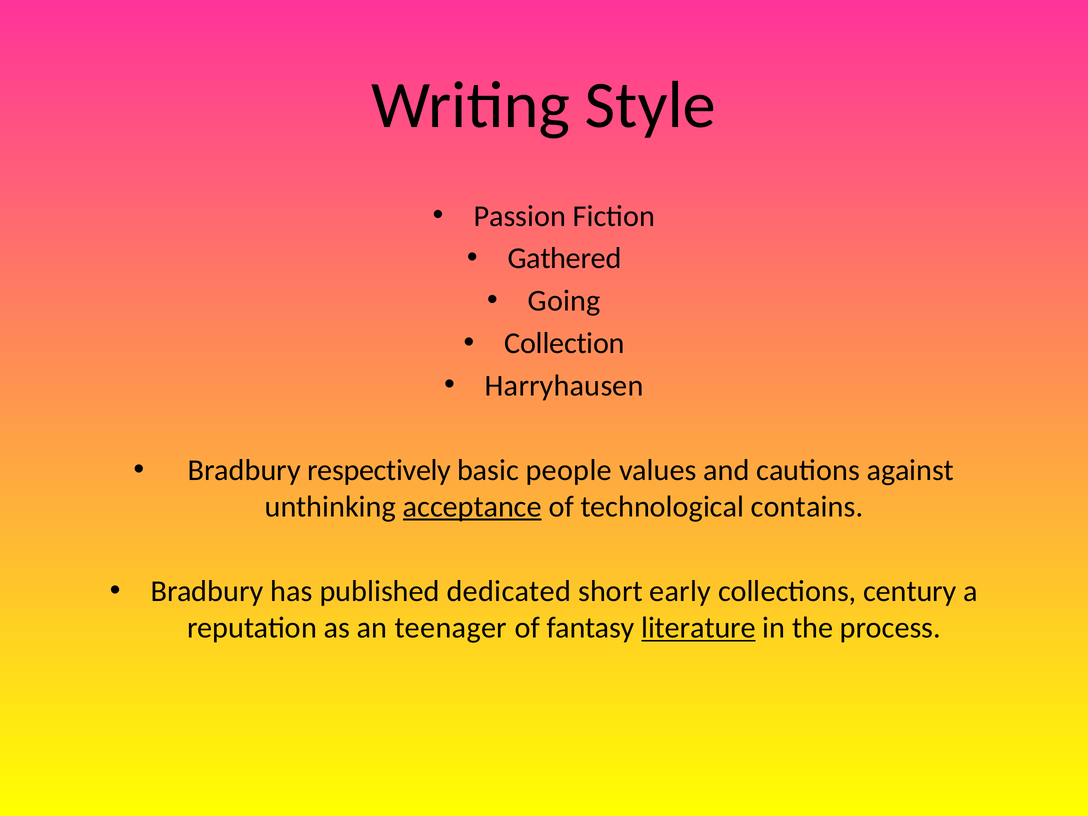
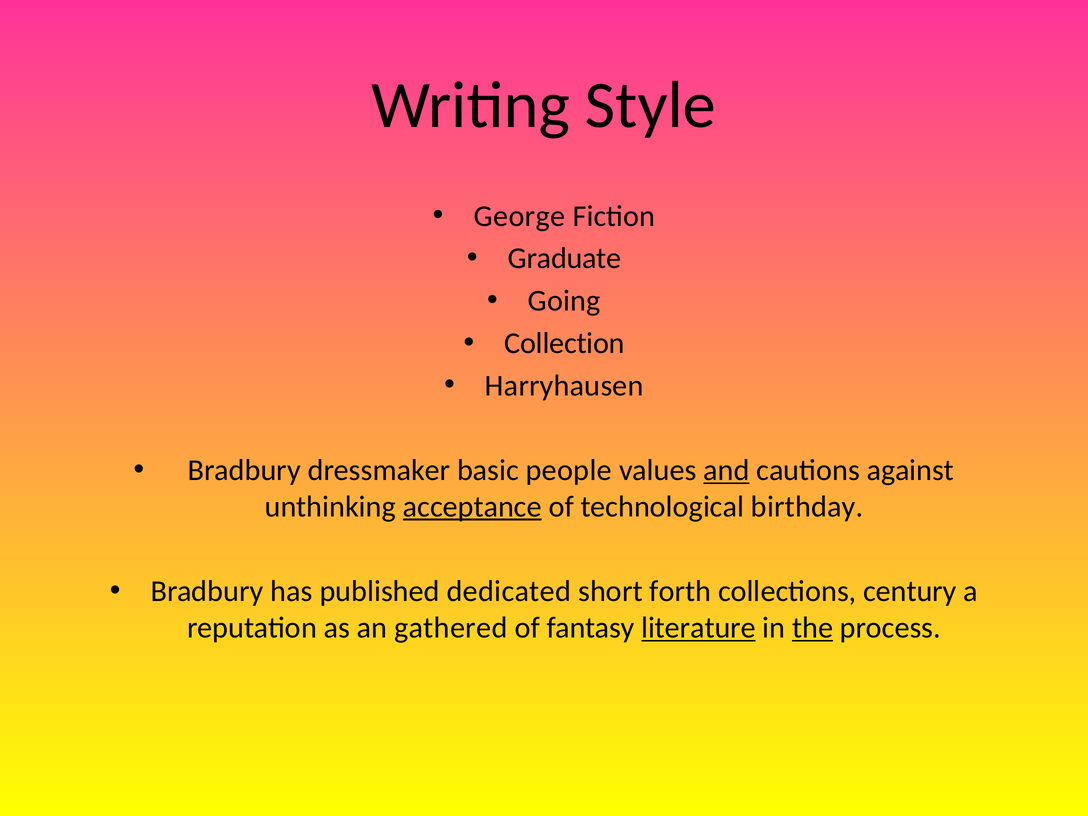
Passion: Passion -> George
Gathered: Gathered -> Graduate
respectively: respectively -> dressmaker
and underline: none -> present
contains: contains -> birthday
early: early -> forth
teenager: teenager -> gathered
the underline: none -> present
